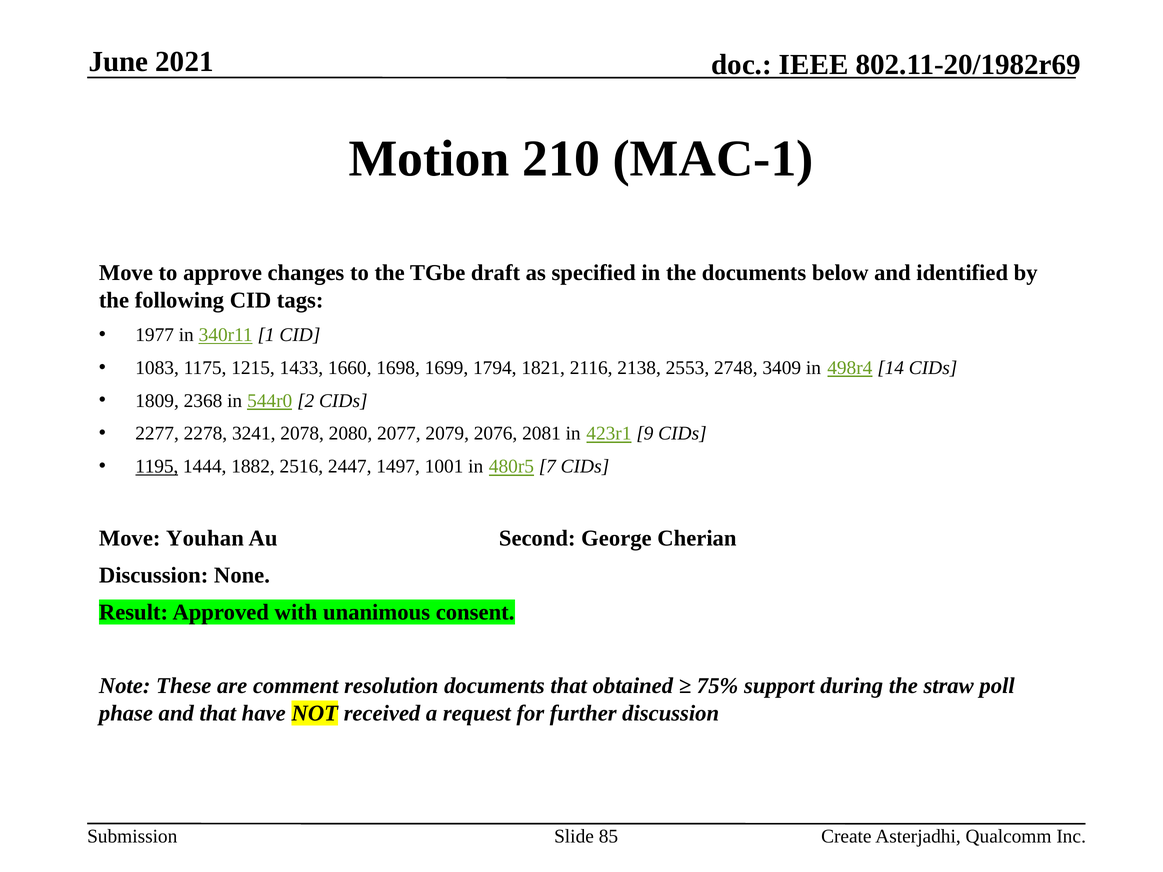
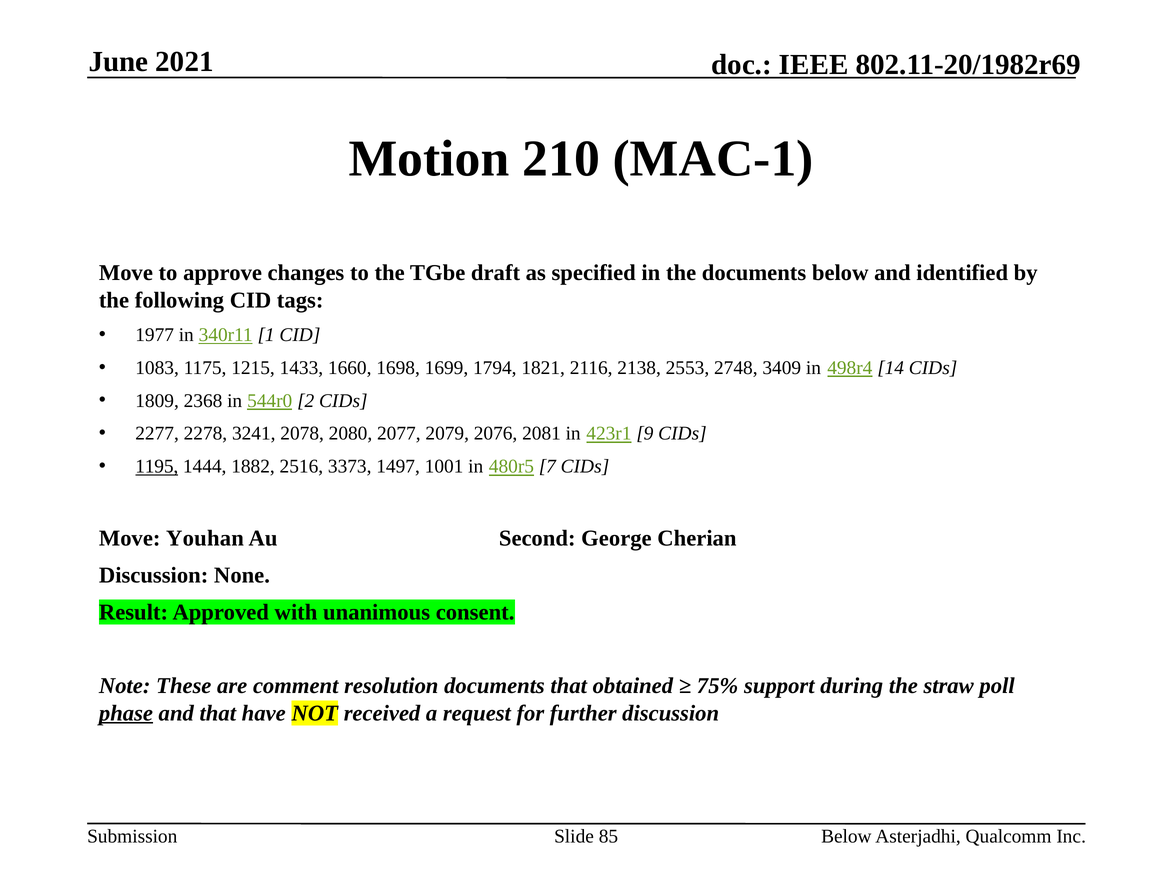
2447: 2447 -> 3373
phase underline: none -> present
Create at (846, 837): Create -> Below
